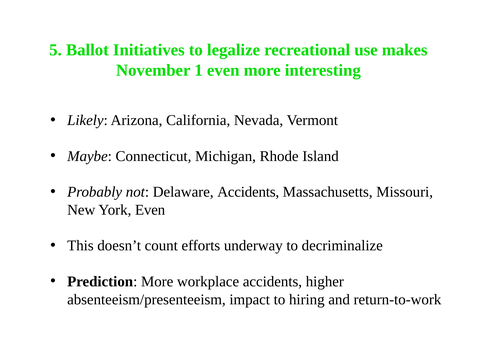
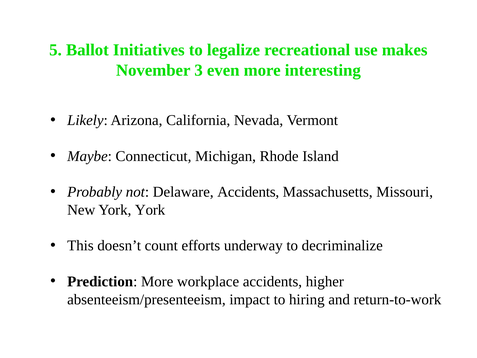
1: 1 -> 3
York Even: Even -> York
